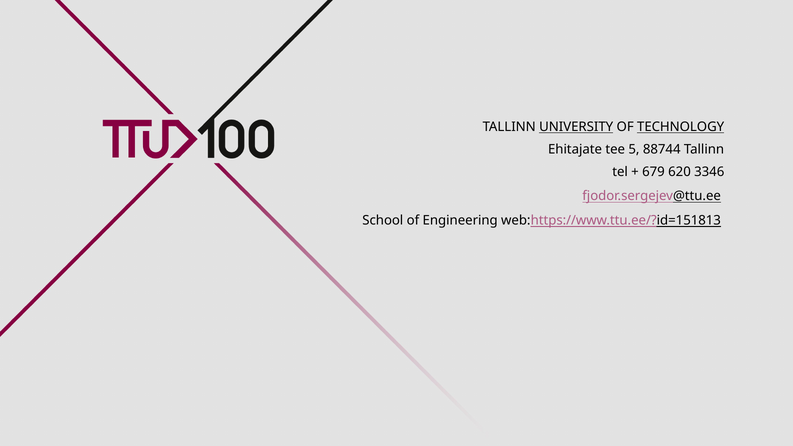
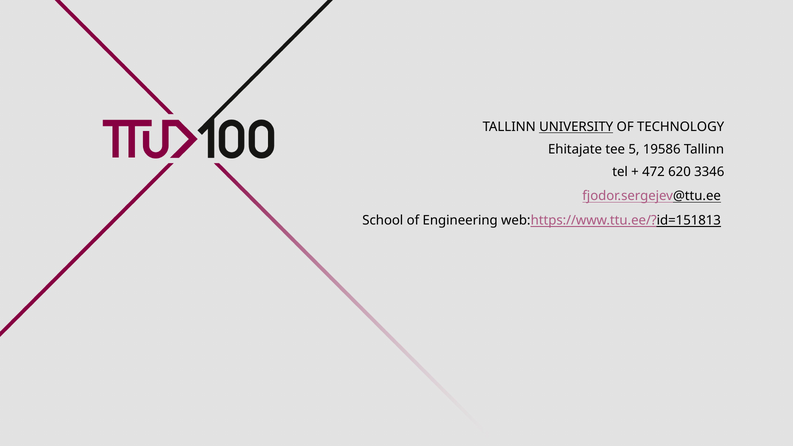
TECHNOLOGY underline: present -> none
88744: 88744 -> 19586
679: 679 -> 472
